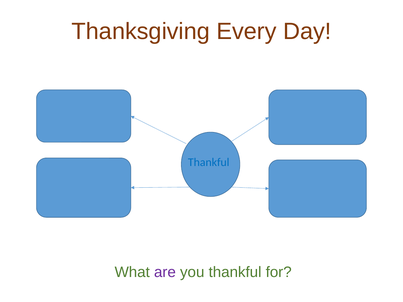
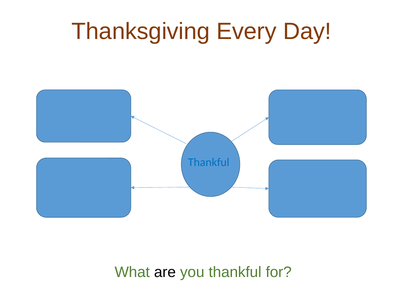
are colour: purple -> black
